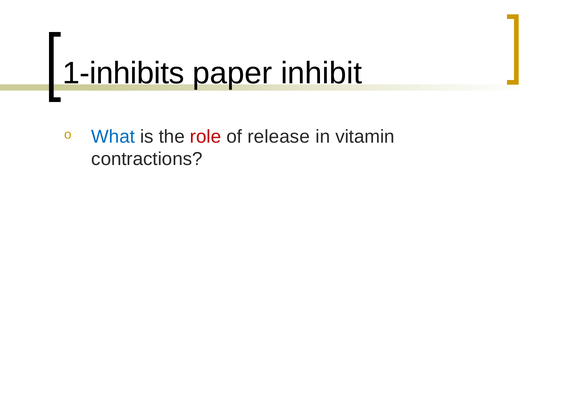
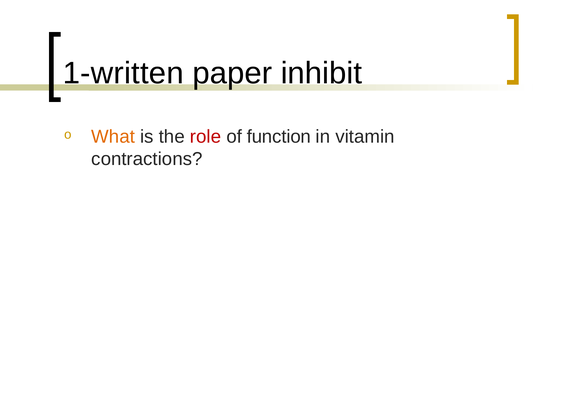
1-inhibits: 1-inhibits -> 1-written
What colour: blue -> orange
release: release -> function
